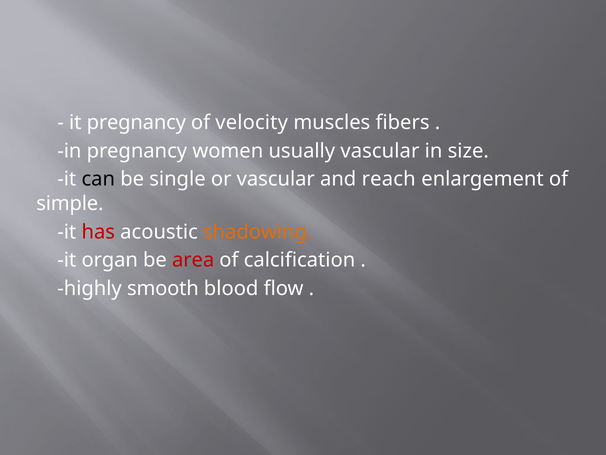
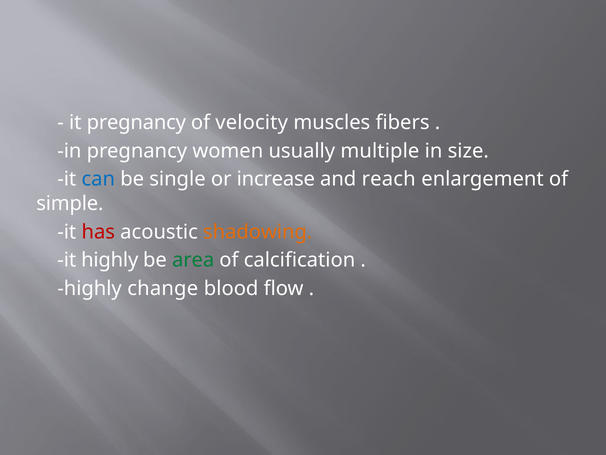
usually vascular: vascular -> multiple
can colour: black -> blue
or vascular: vascular -> increase
it organ: organ -> highly
area colour: red -> green
smooth: smooth -> change
